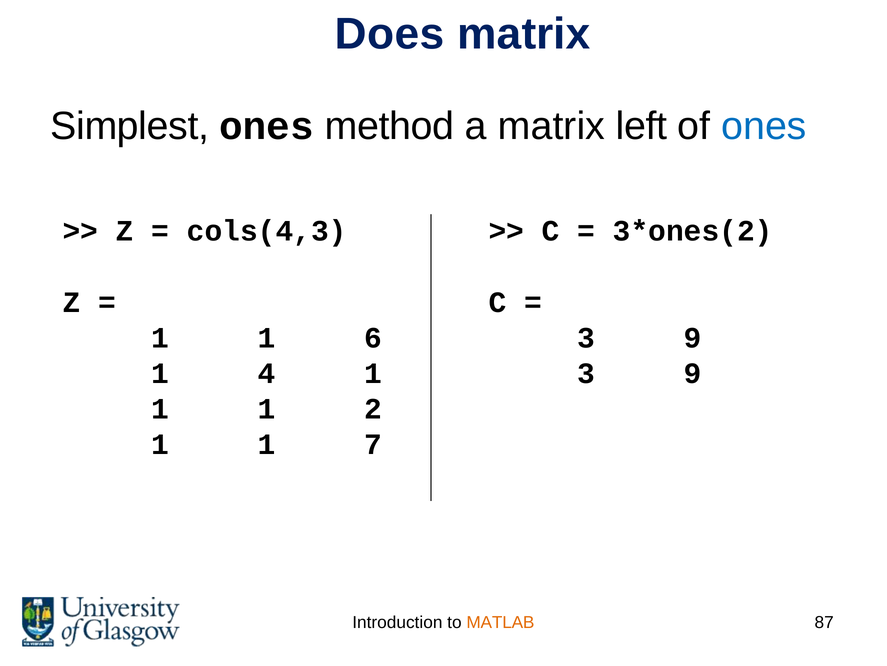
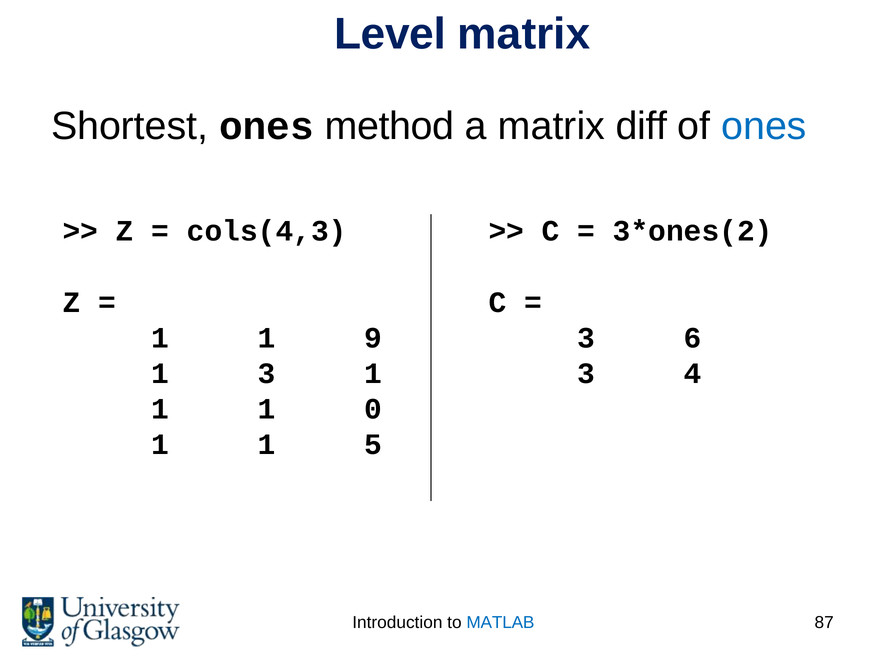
Does: Does -> Level
Simplest: Simplest -> Shortest
left: left -> diff
6: 6 -> 9
9 at (693, 337): 9 -> 6
1 4: 4 -> 3
9 at (693, 373): 9 -> 4
2: 2 -> 0
7: 7 -> 5
MATLAB colour: orange -> blue
